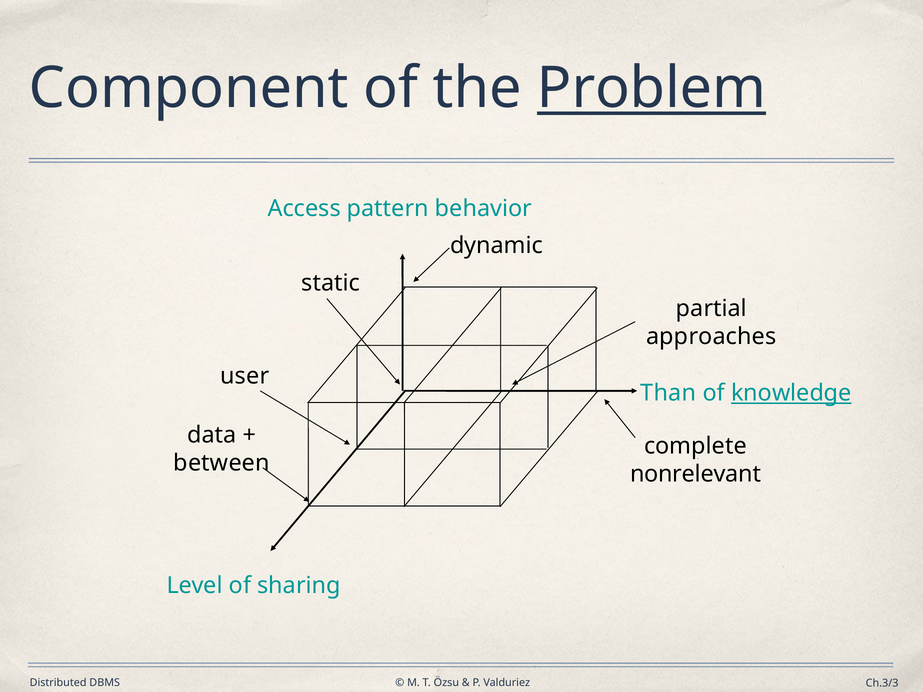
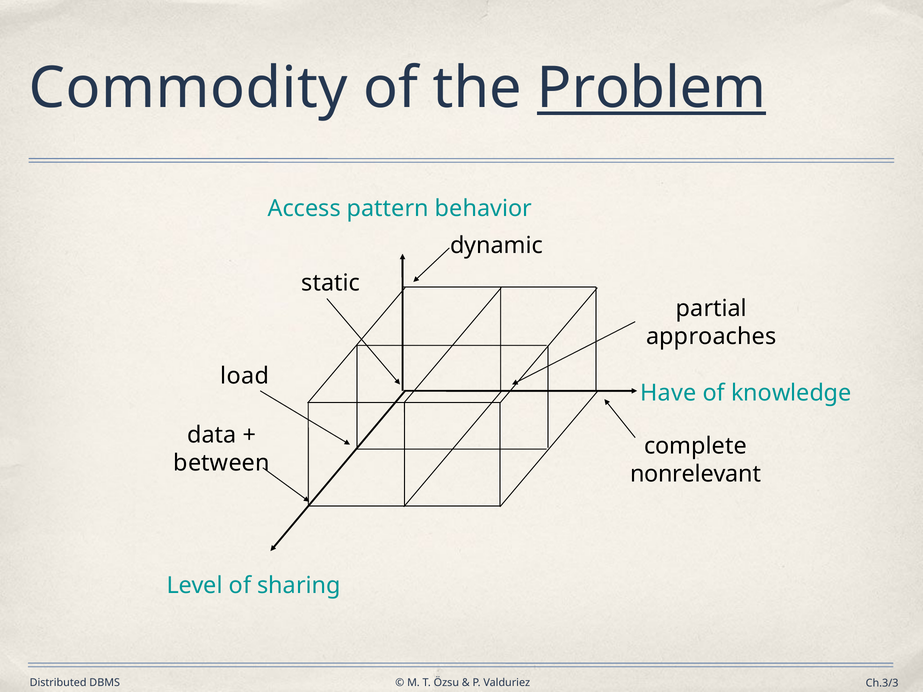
Component: Component -> Commodity
user: user -> load
Than: Than -> Have
knowledge underline: present -> none
